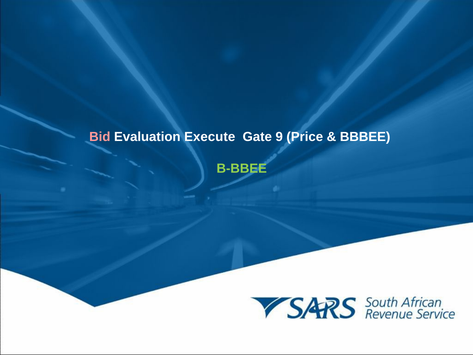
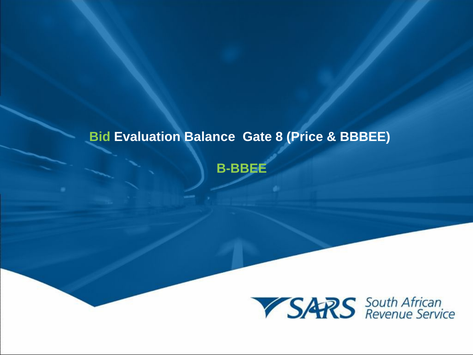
Bid colour: pink -> light green
Execute: Execute -> Balance
9: 9 -> 8
